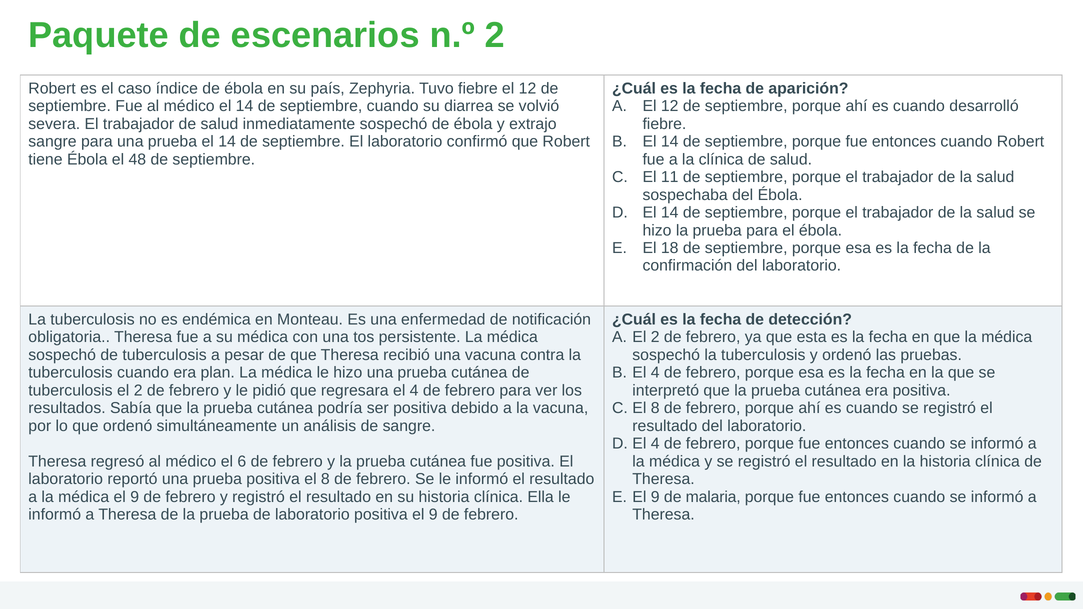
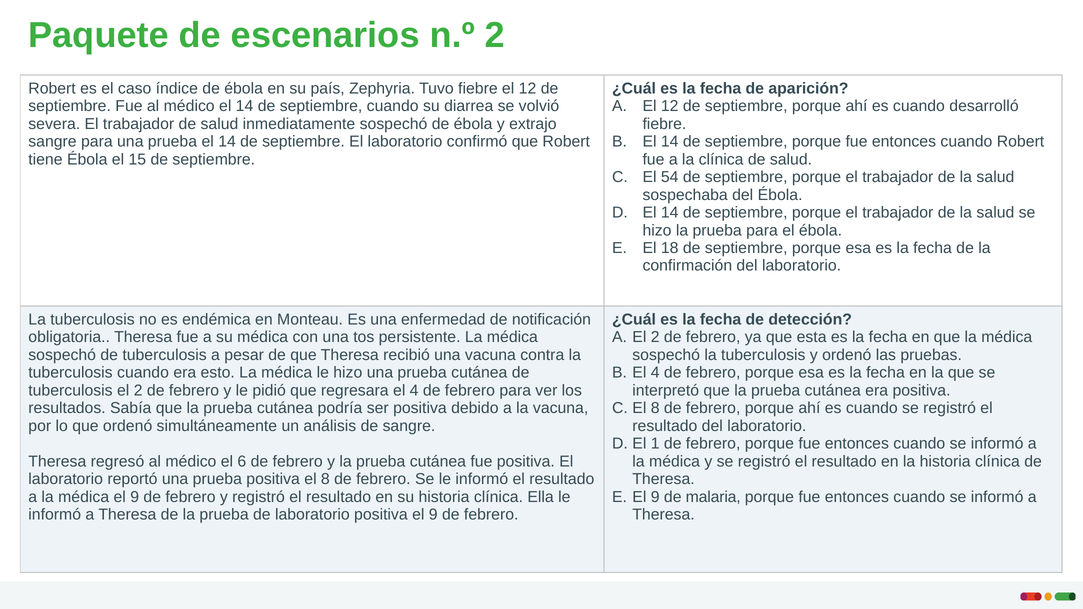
48: 48 -> 15
11: 11 -> 54
plan: plan -> esto
4 at (655, 444): 4 -> 1
